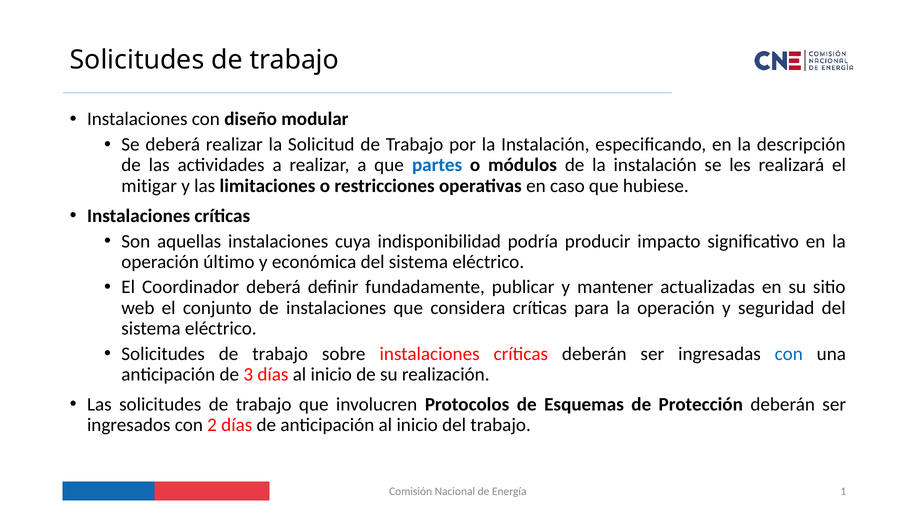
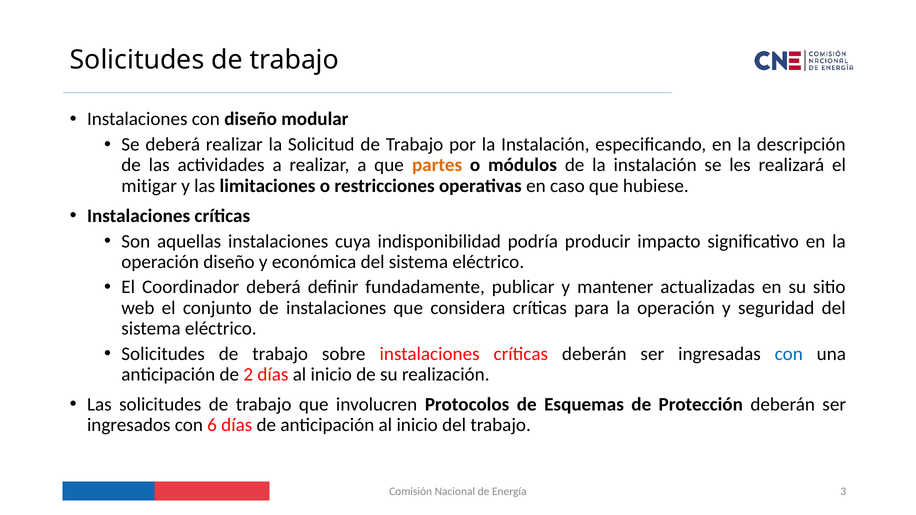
partes colour: blue -> orange
operación último: último -> diseño
3: 3 -> 2
2: 2 -> 6
1: 1 -> 3
